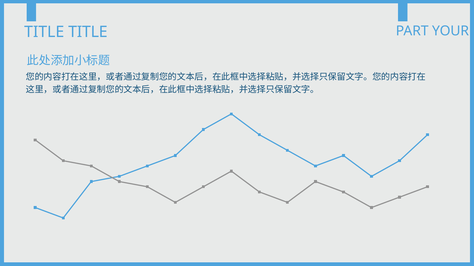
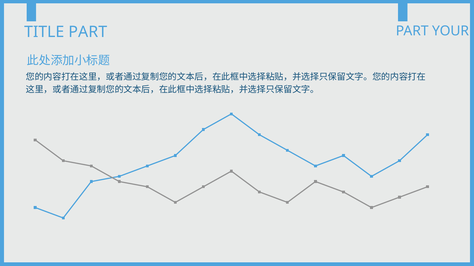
TITLE TITLE: TITLE -> PART
